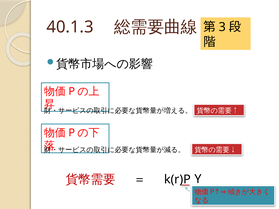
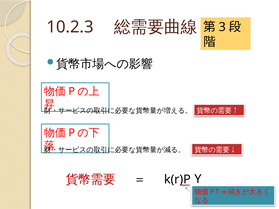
40.1.3: 40.1.3 -> 10.2.3
